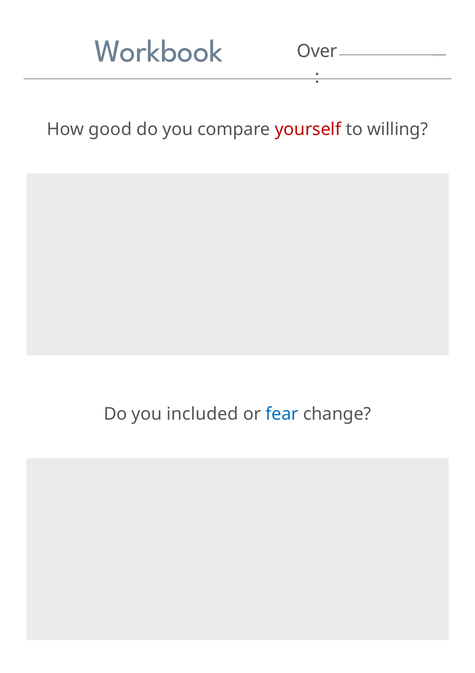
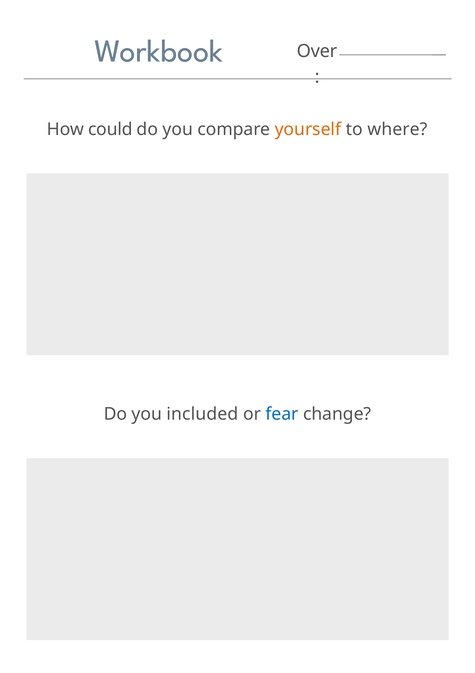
good: good -> could
yourself colour: red -> orange
willing: willing -> where
